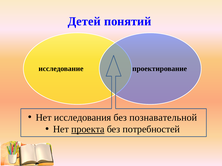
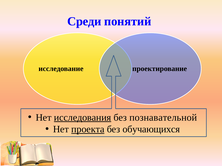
Детей: Детей -> Среди
исследования underline: none -> present
потребностей: потребностей -> обучающихся
